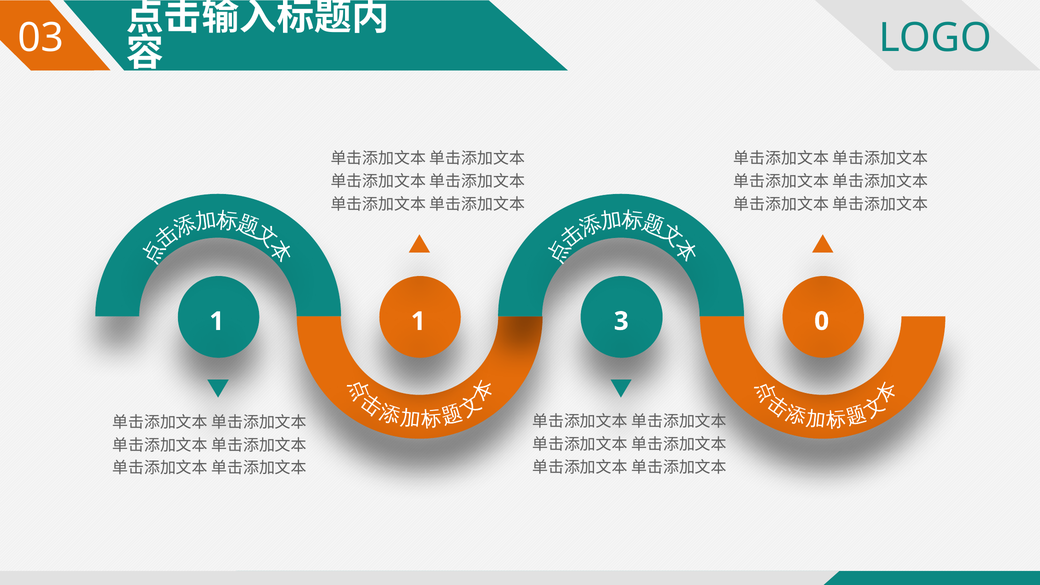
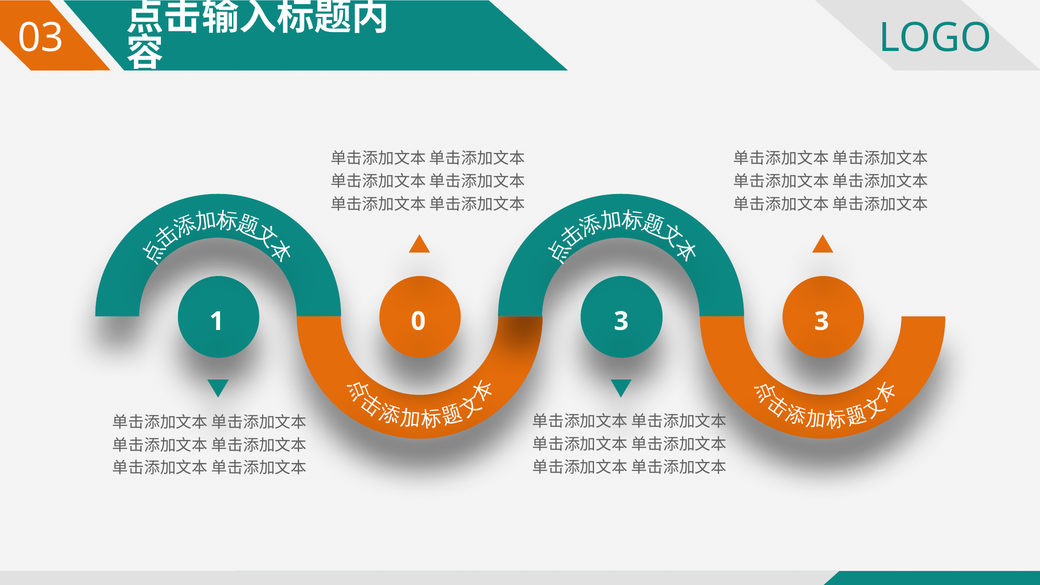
1 at (418, 321): 1 -> 0
0 at (822, 321): 0 -> 3
